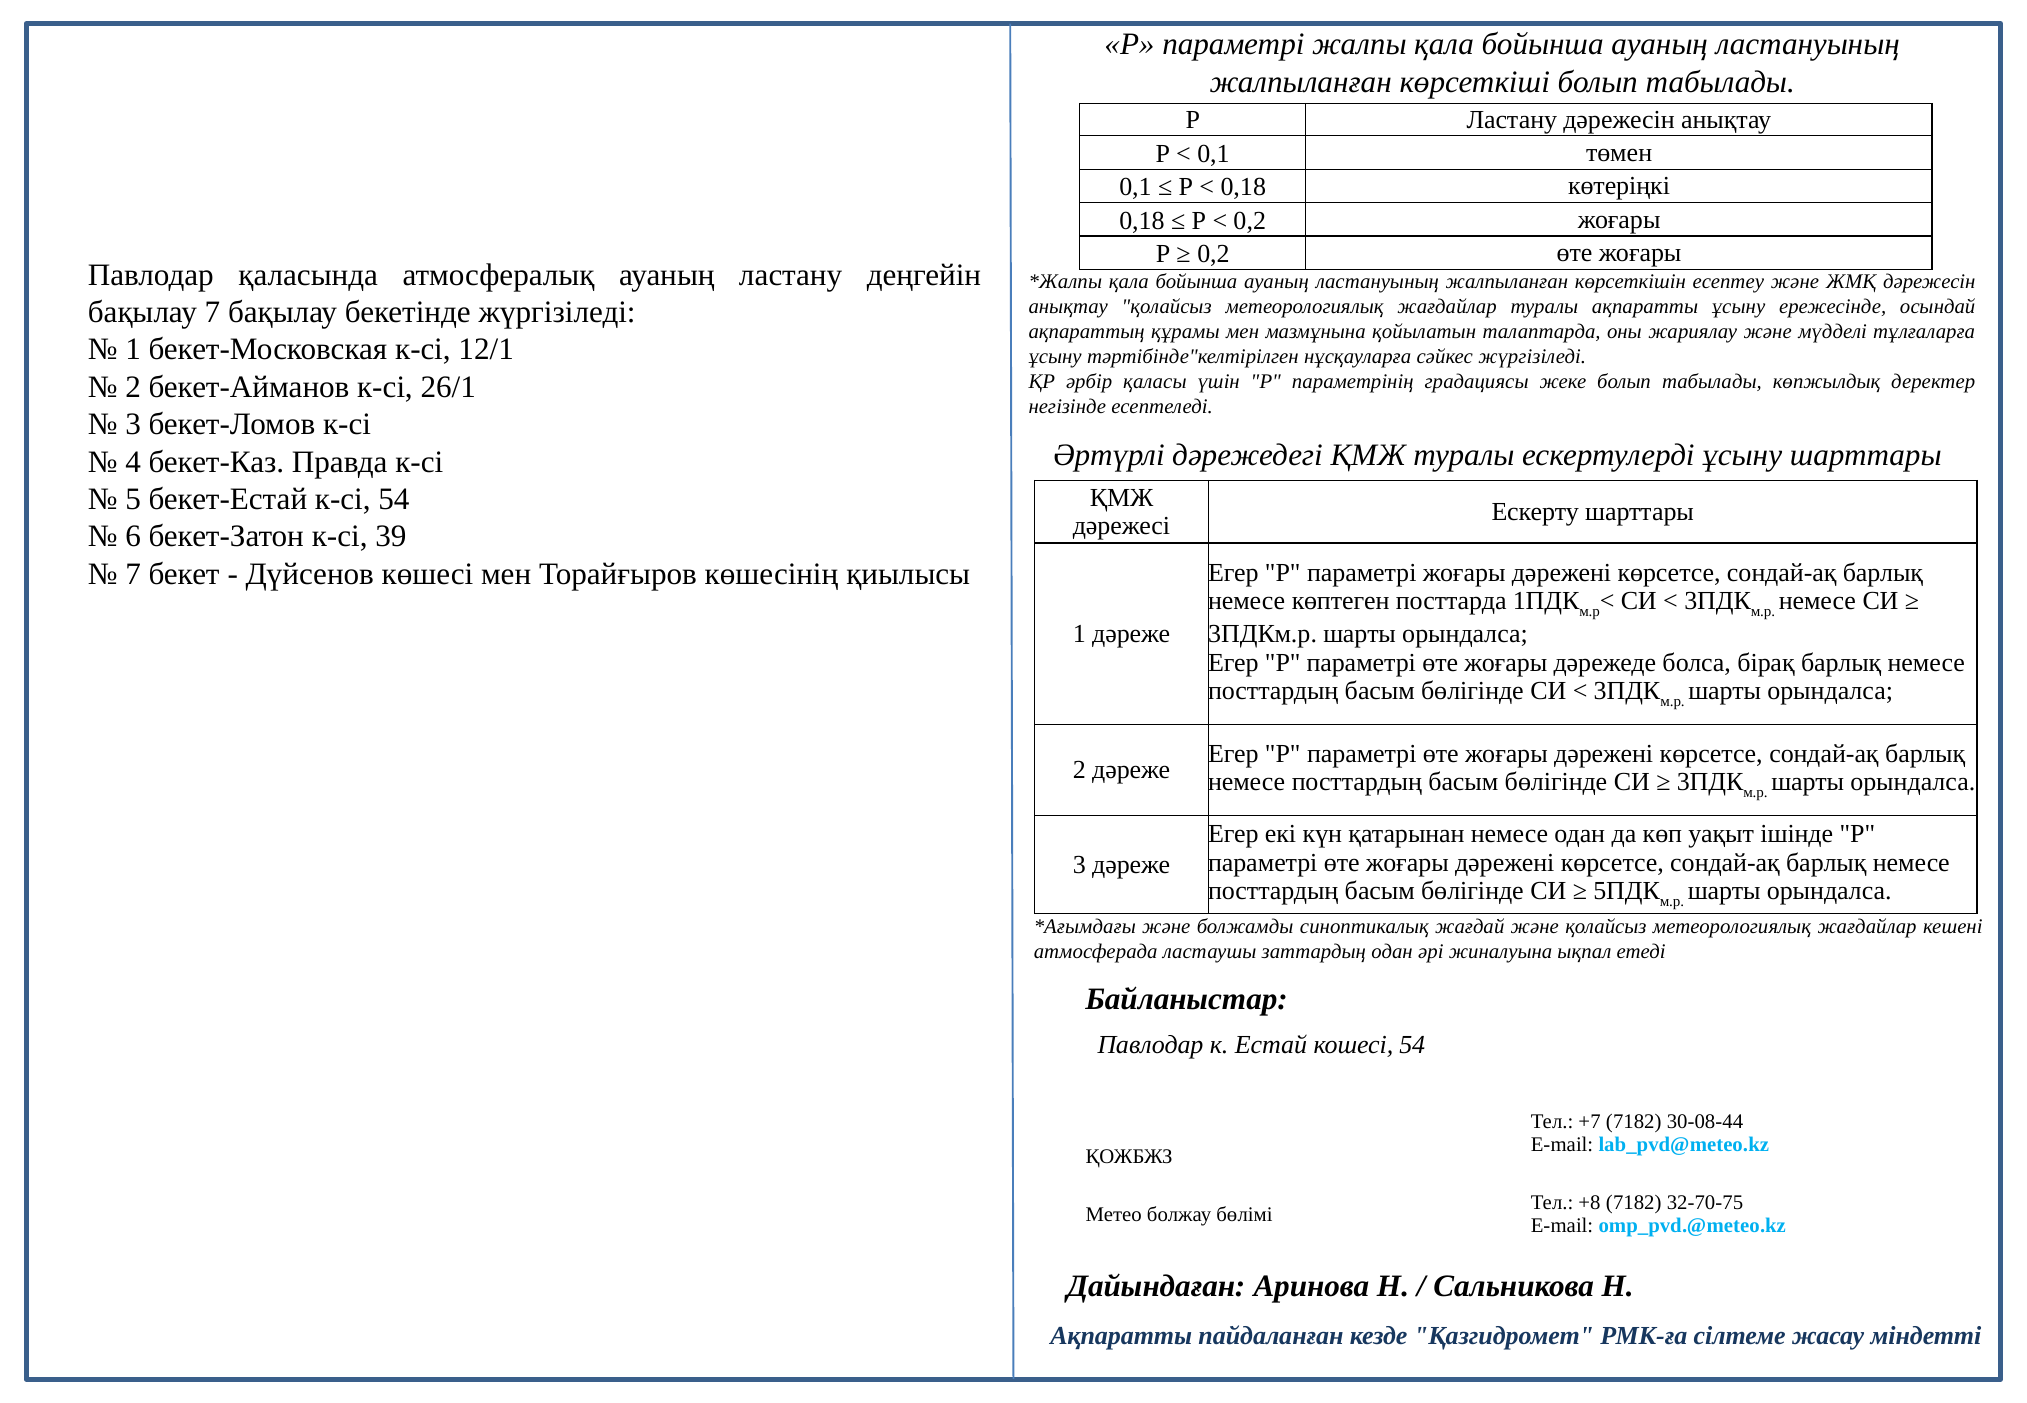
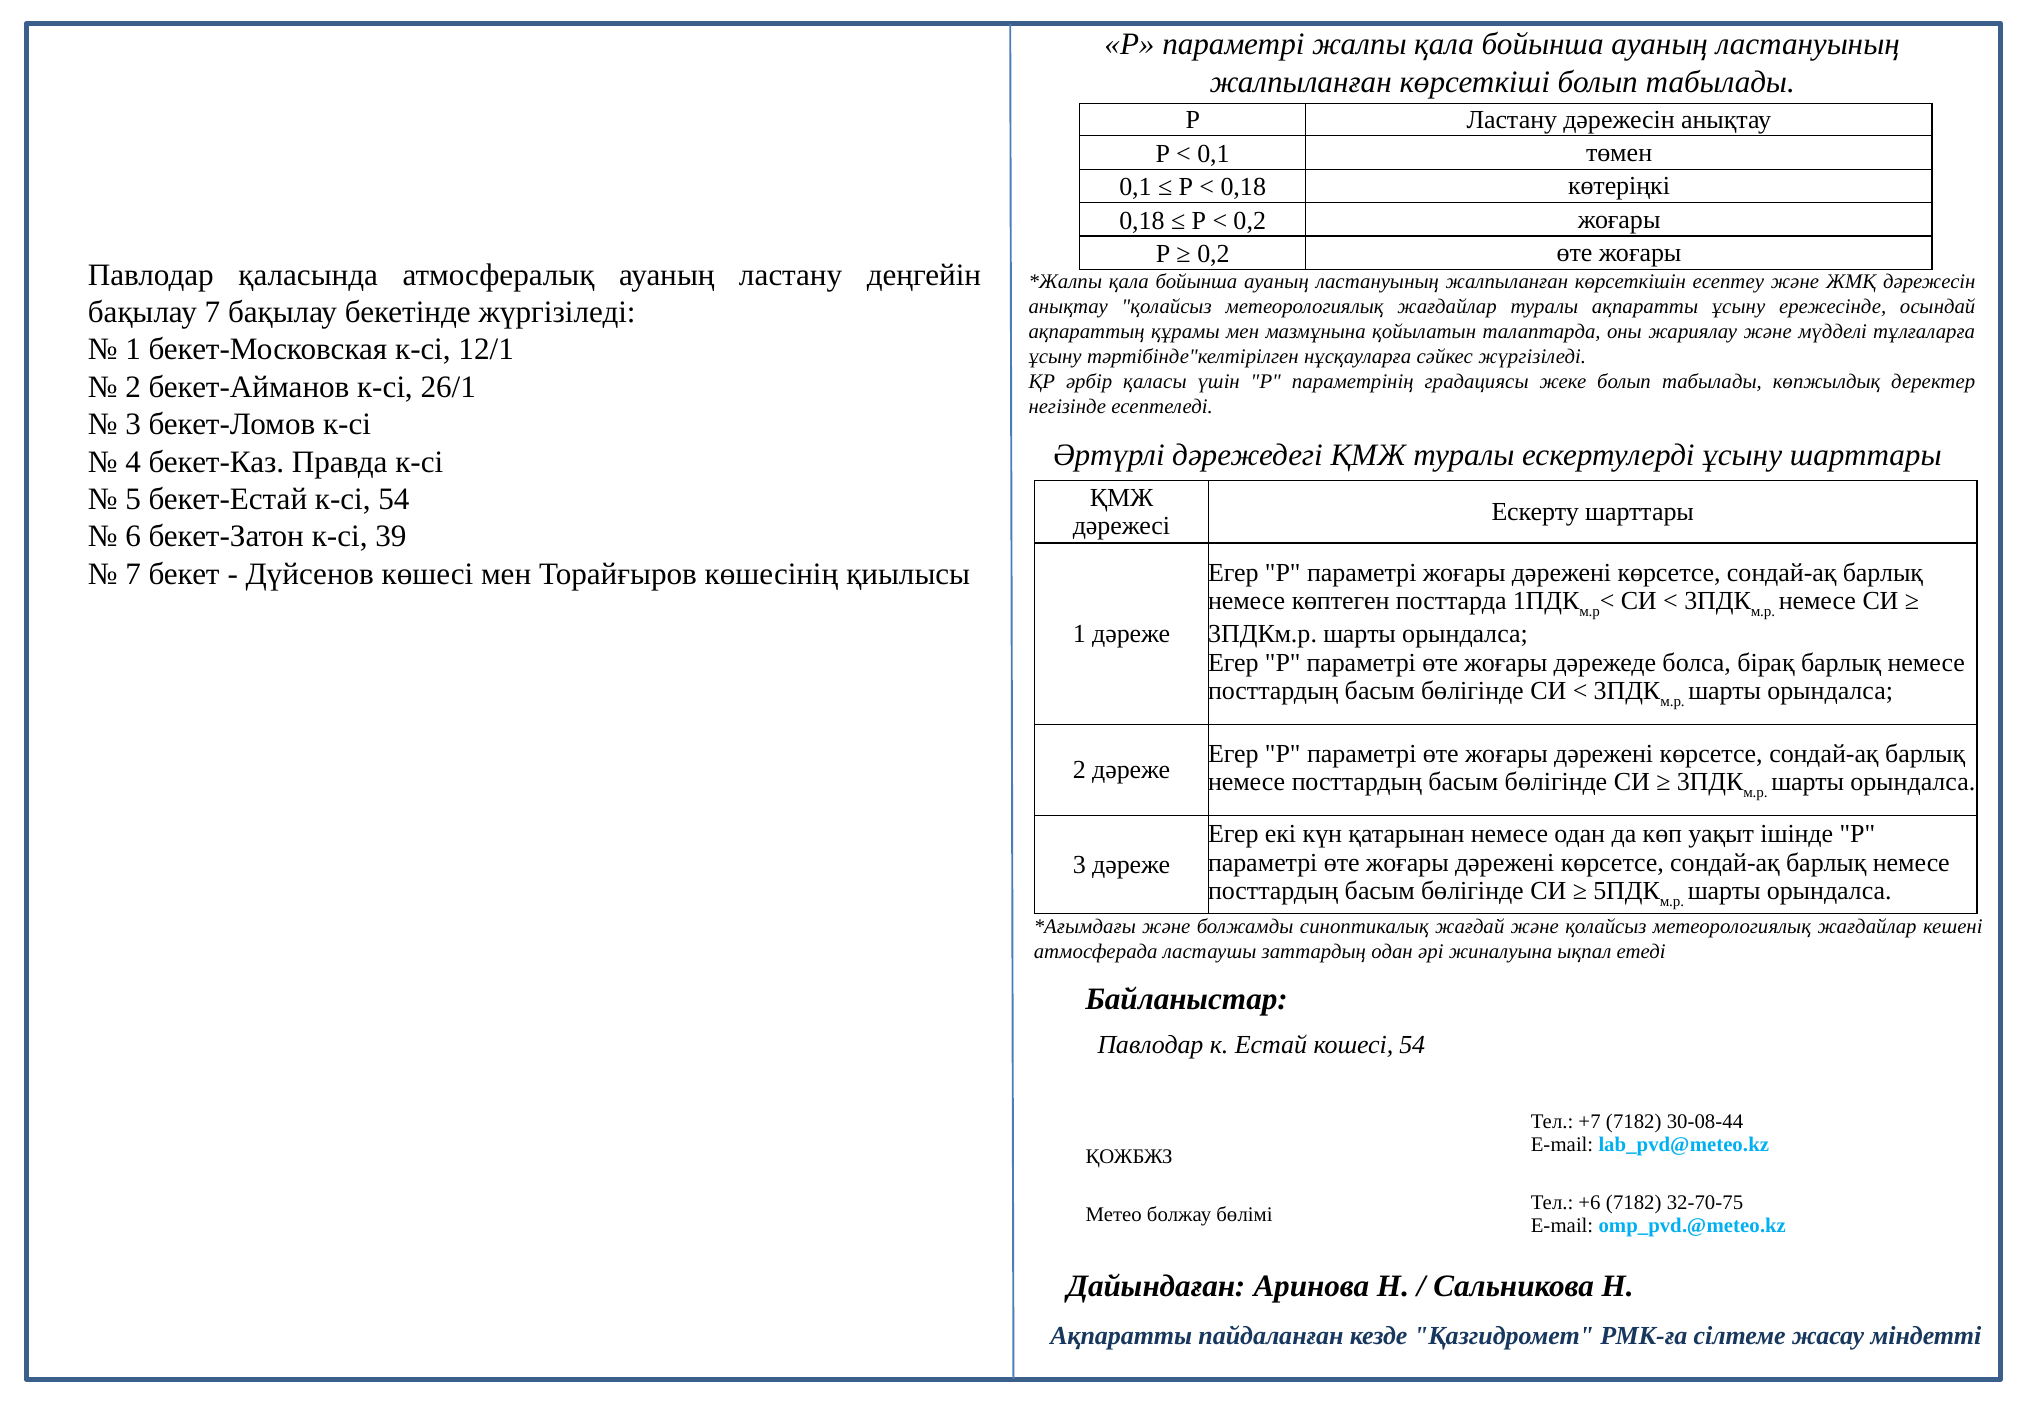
+8: +8 -> +6
